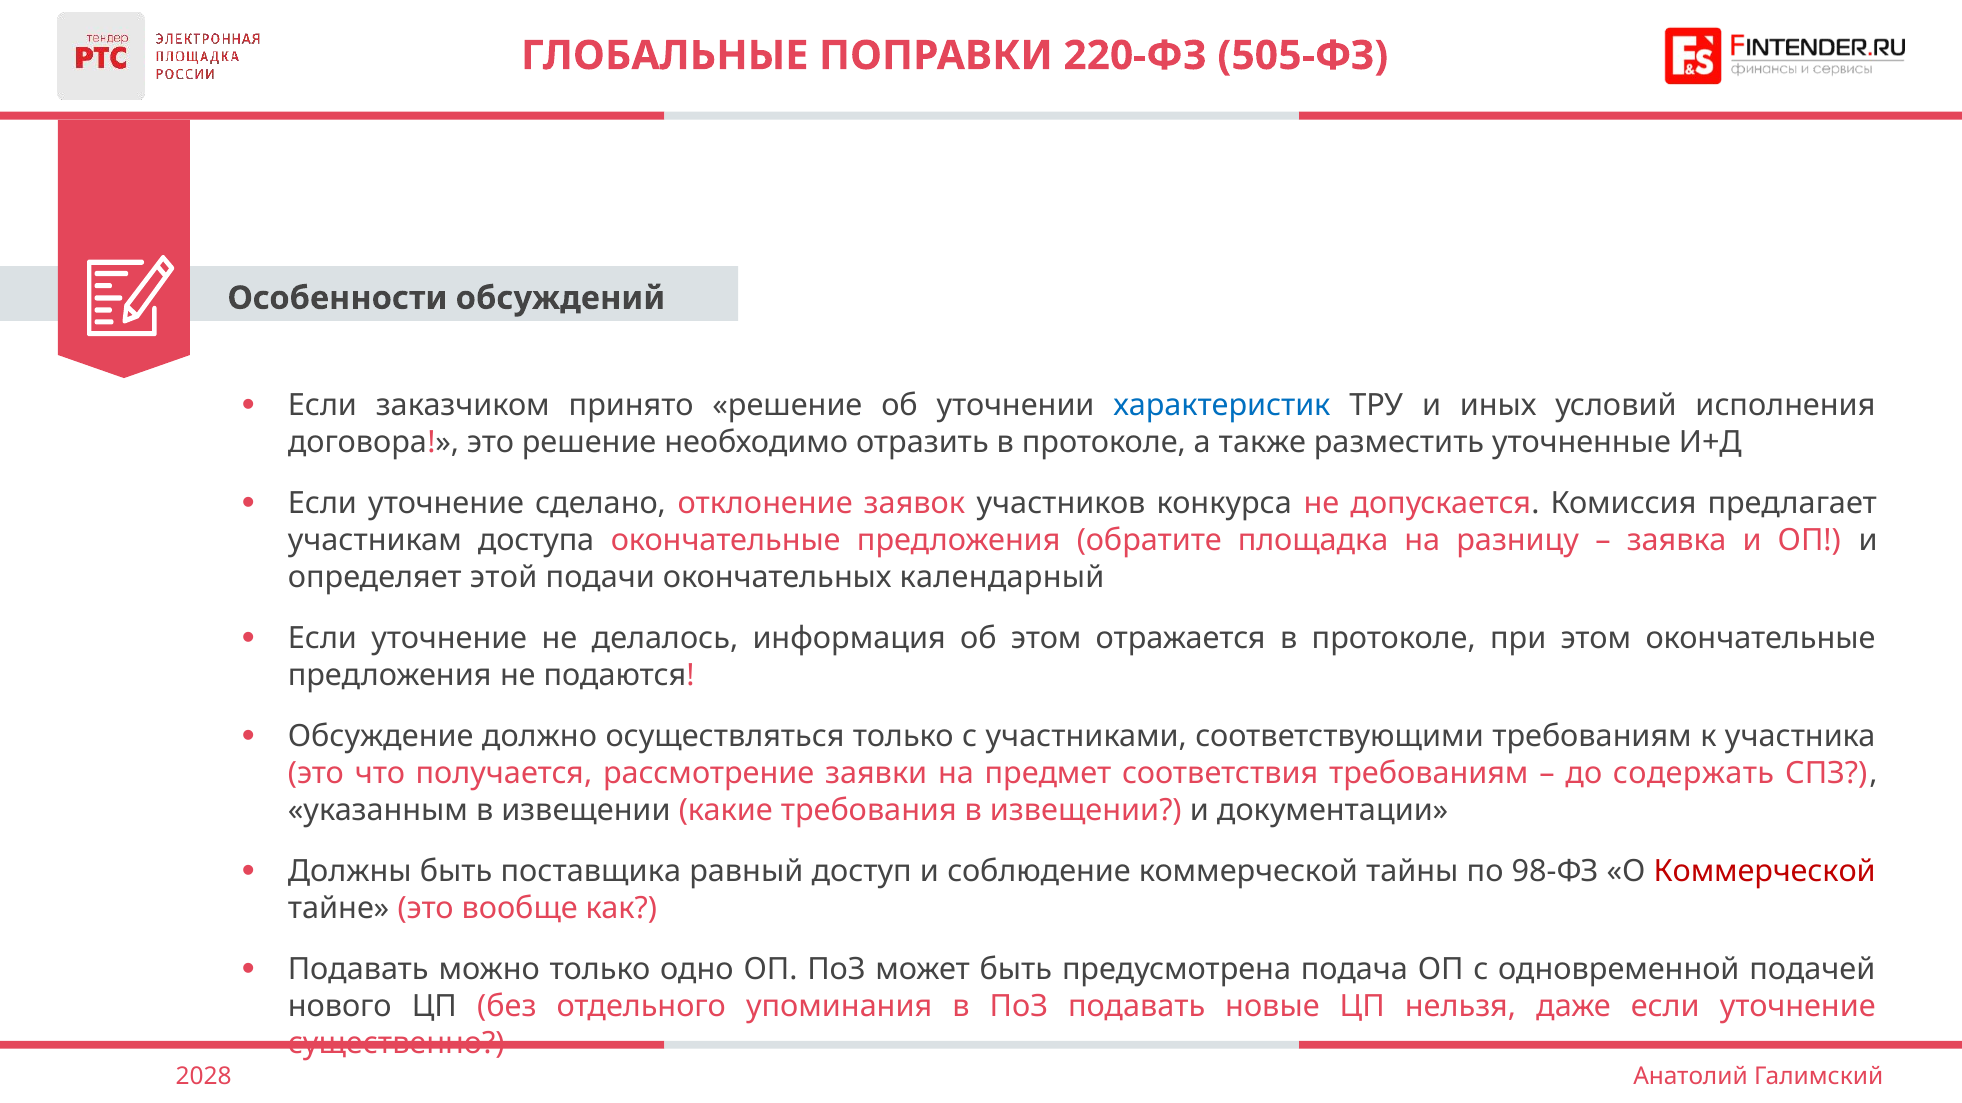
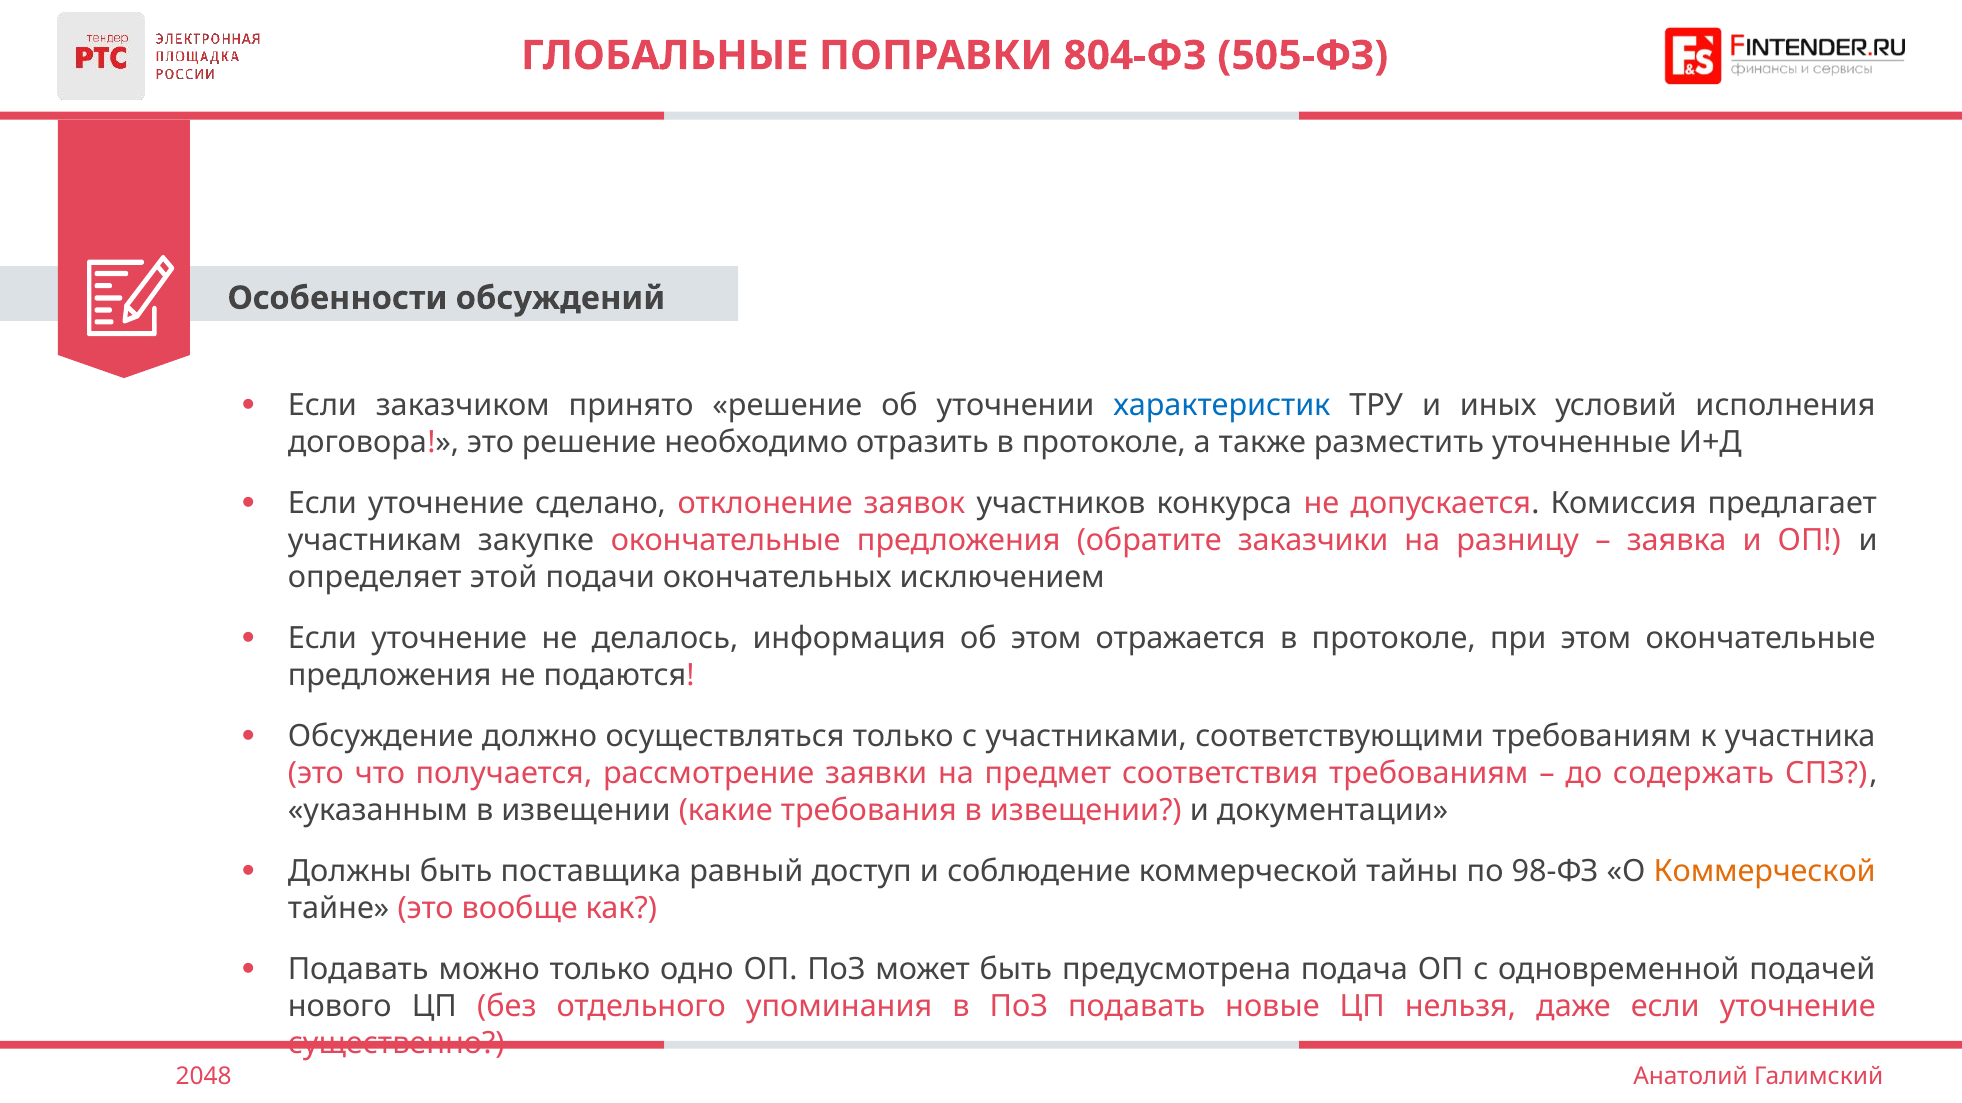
220-ФЗ: 220-ФЗ -> 804-ФЗ
доступа: доступа -> закупке
площадка: площадка -> заказчики
календарный: календарный -> исключением
Коммерческой at (1765, 872) colour: red -> orange
2028: 2028 -> 2048
